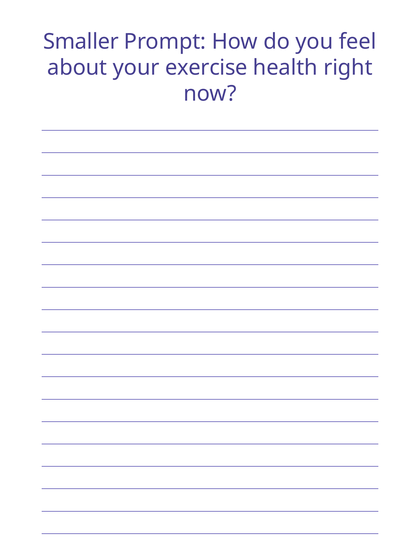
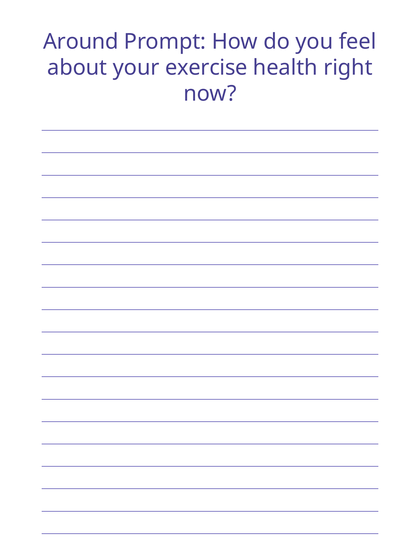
Smaller: Smaller -> Around
